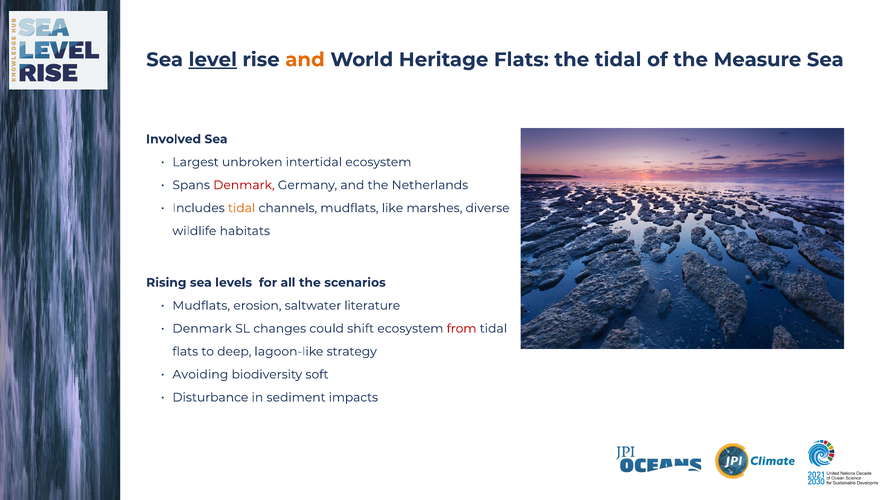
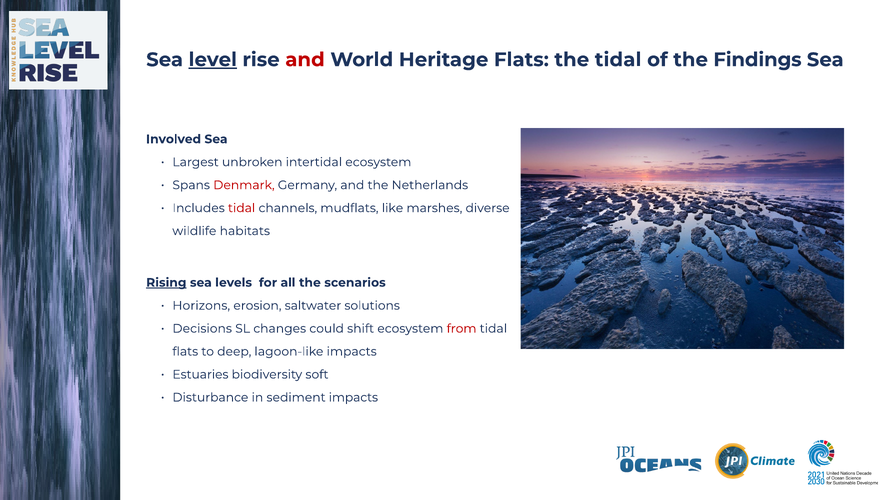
and at (305, 60) colour: orange -> red
Measure: Measure -> Findings
tidal at (242, 208) colour: orange -> red
Rising underline: none -> present
Mudflats at (201, 305): Mudflats -> Horizons
literature: literature -> solutions
Denmark at (202, 328): Denmark -> Decisions
lagoon-like strategy: strategy -> impacts
Avoiding: Avoiding -> Estuaries
